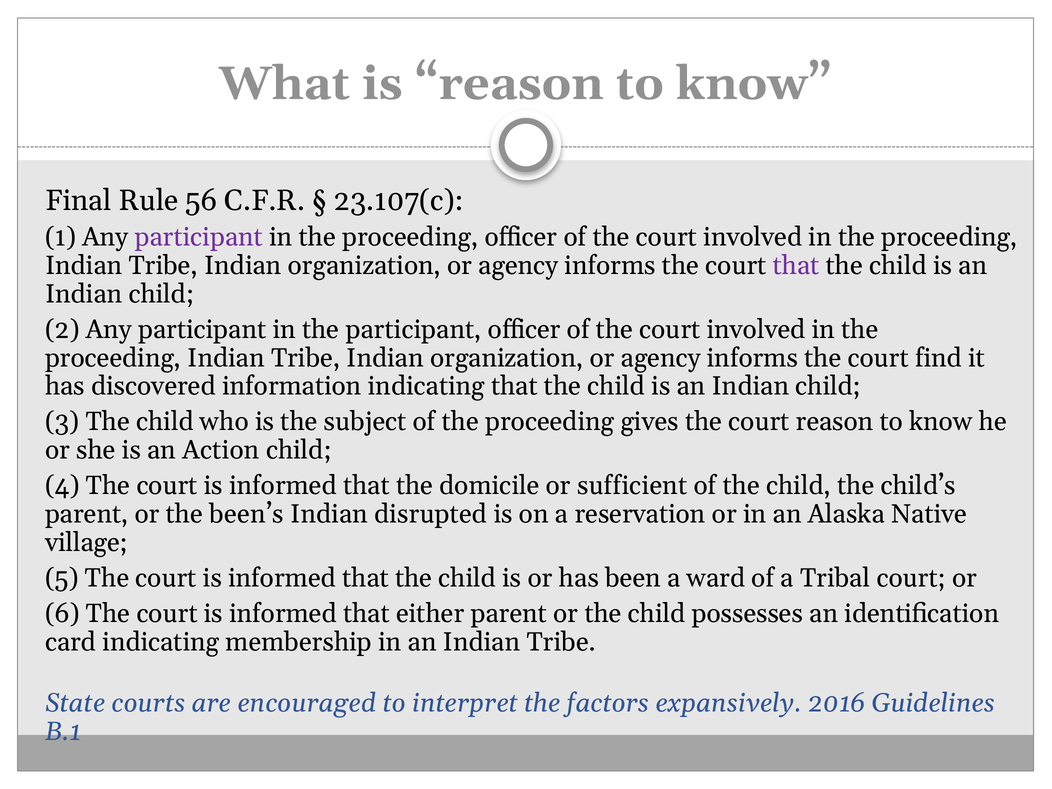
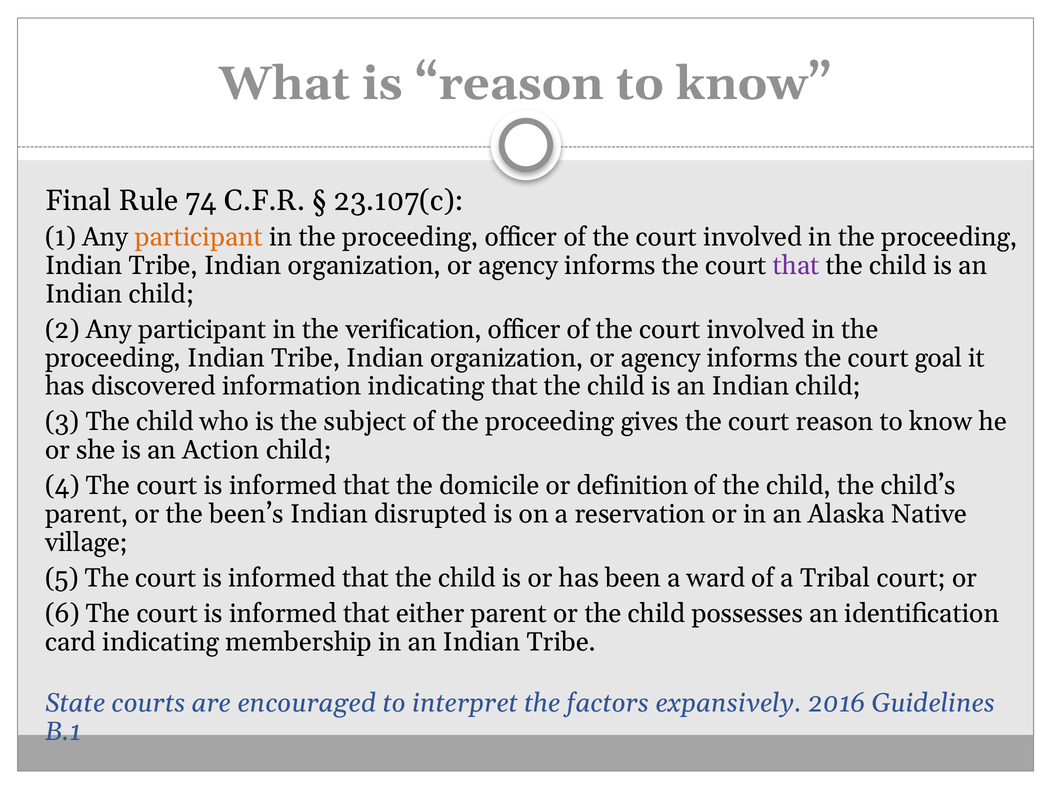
56: 56 -> 74
participant at (199, 237) colour: purple -> orange
the participant: participant -> verification
find: find -> goal
sufficient: sufficient -> definition
